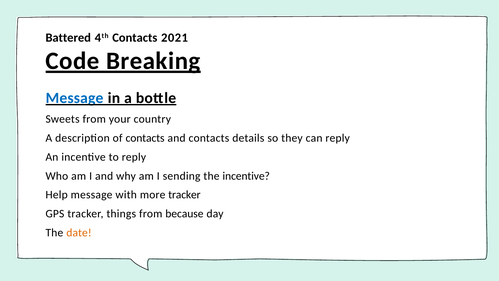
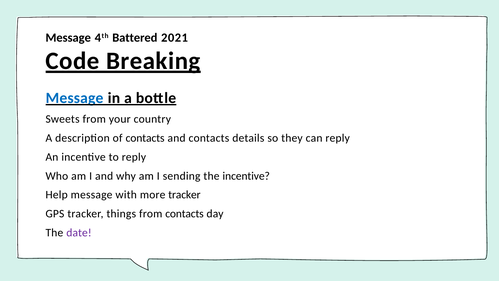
Battered at (68, 38): Battered -> Message
4th Contacts: Contacts -> Battered
from because: because -> contacts
date colour: orange -> purple
